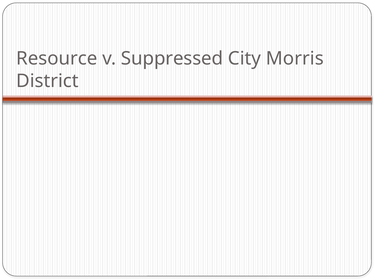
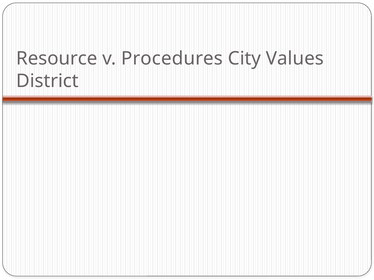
Suppressed: Suppressed -> Procedures
Morris: Morris -> Values
